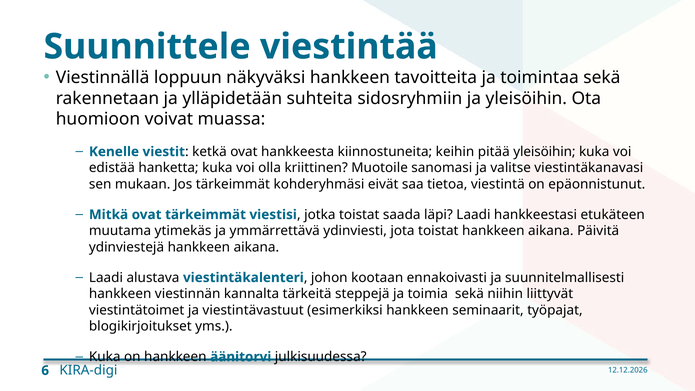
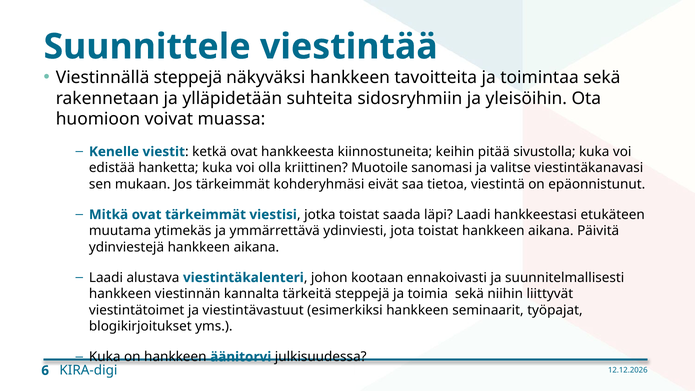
Viestinnällä loppuun: loppuun -> steppejä
pitää yleisöihin: yleisöihin -> sivustolla
